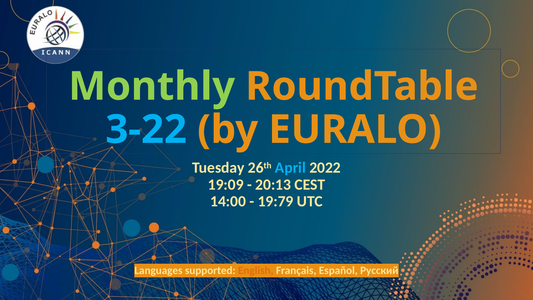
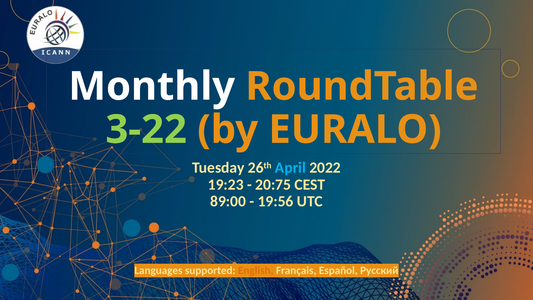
Monthly colour: light green -> white
3-22 colour: light blue -> light green
19:09: 19:09 -> 19:23
20:13: 20:13 -> 20:75
14:00: 14:00 -> 89:00
19:79: 19:79 -> 19:56
